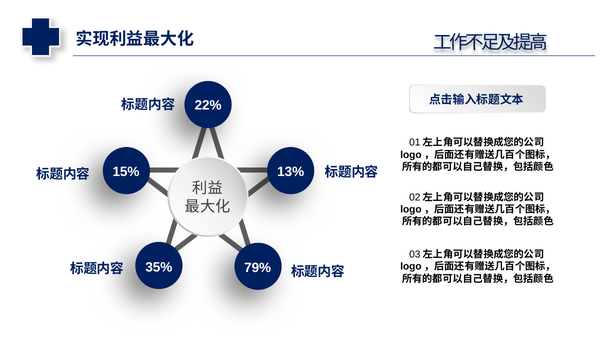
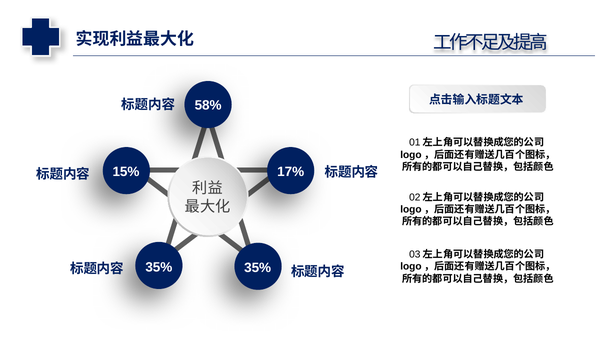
22%: 22% -> 58%
13%: 13% -> 17%
35% 79%: 79% -> 35%
